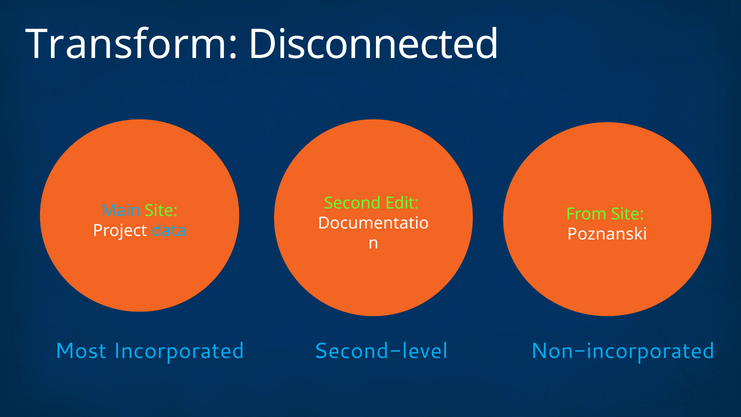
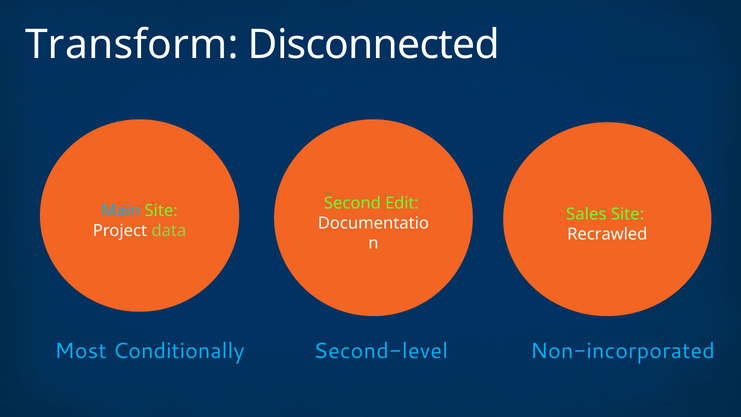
From: From -> Sales
data colour: light blue -> light green
Poznanski: Poznanski -> Recrawled
Incorporated: Incorporated -> Conditionally
